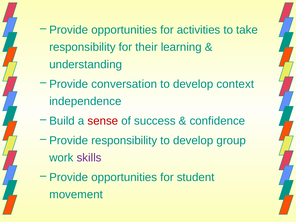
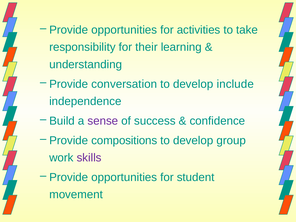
context: context -> include
sense colour: red -> purple
Provide responsibility: responsibility -> compositions
